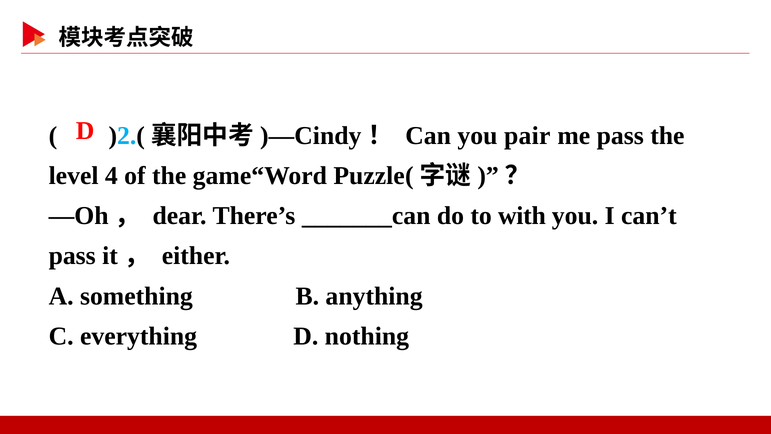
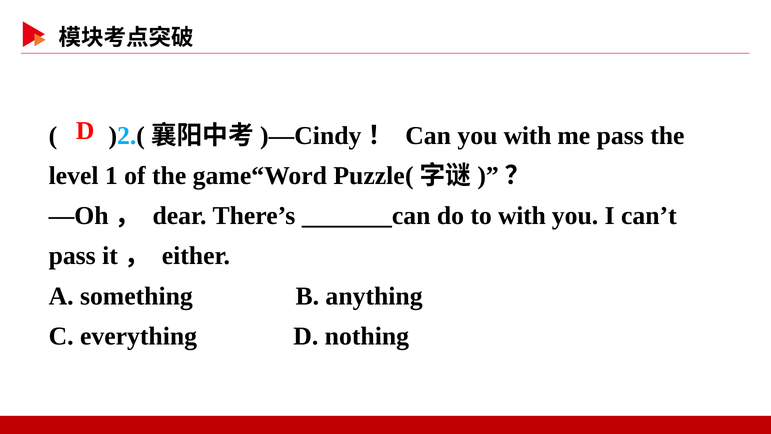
you pair: pair -> with
4: 4 -> 1
